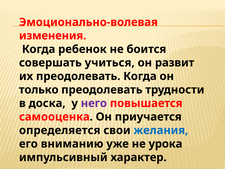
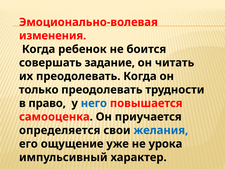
учиться: учиться -> задание
развит: развит -> читать
доска: доска -> право
него colour: purple -> blue
вниманию: вниманию -> ощущение
